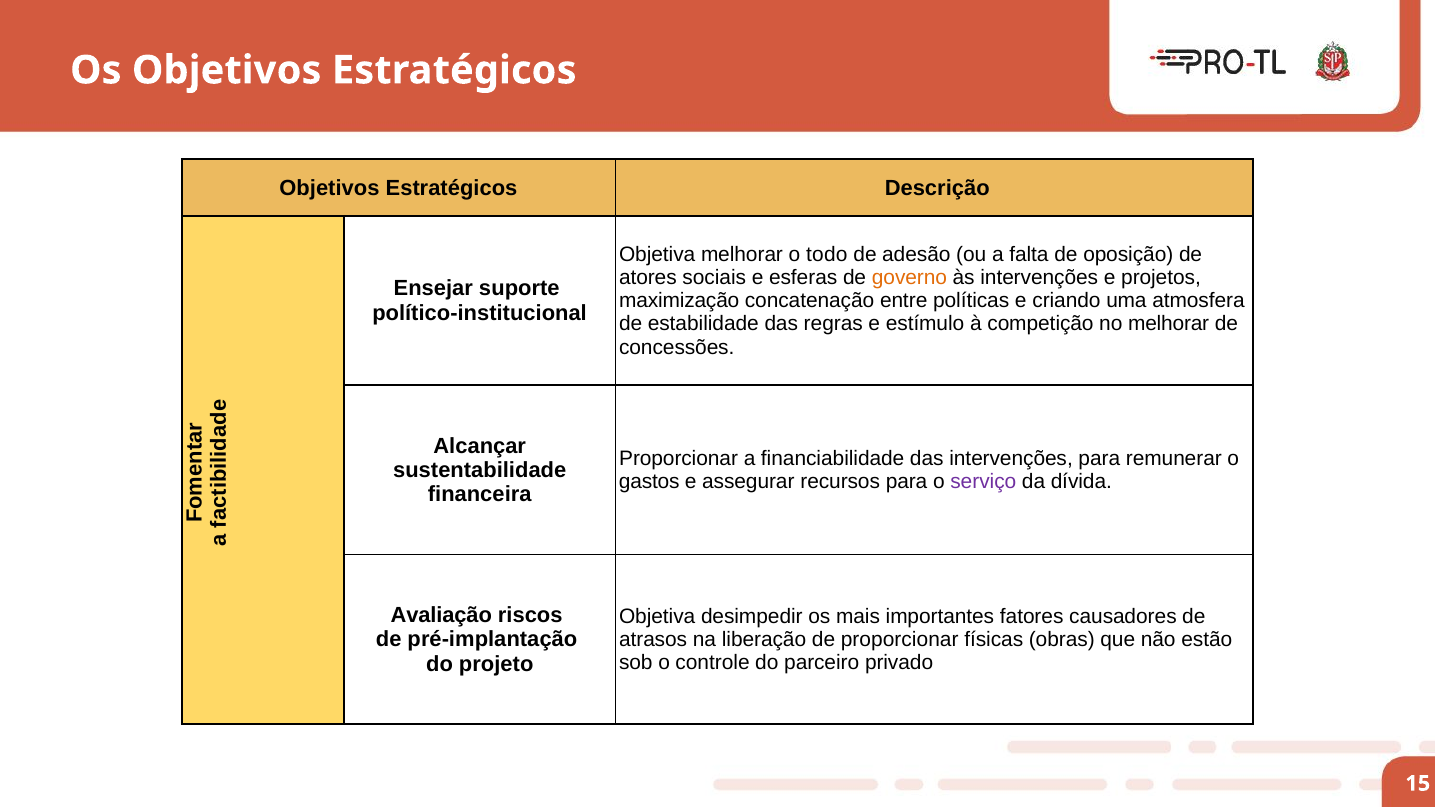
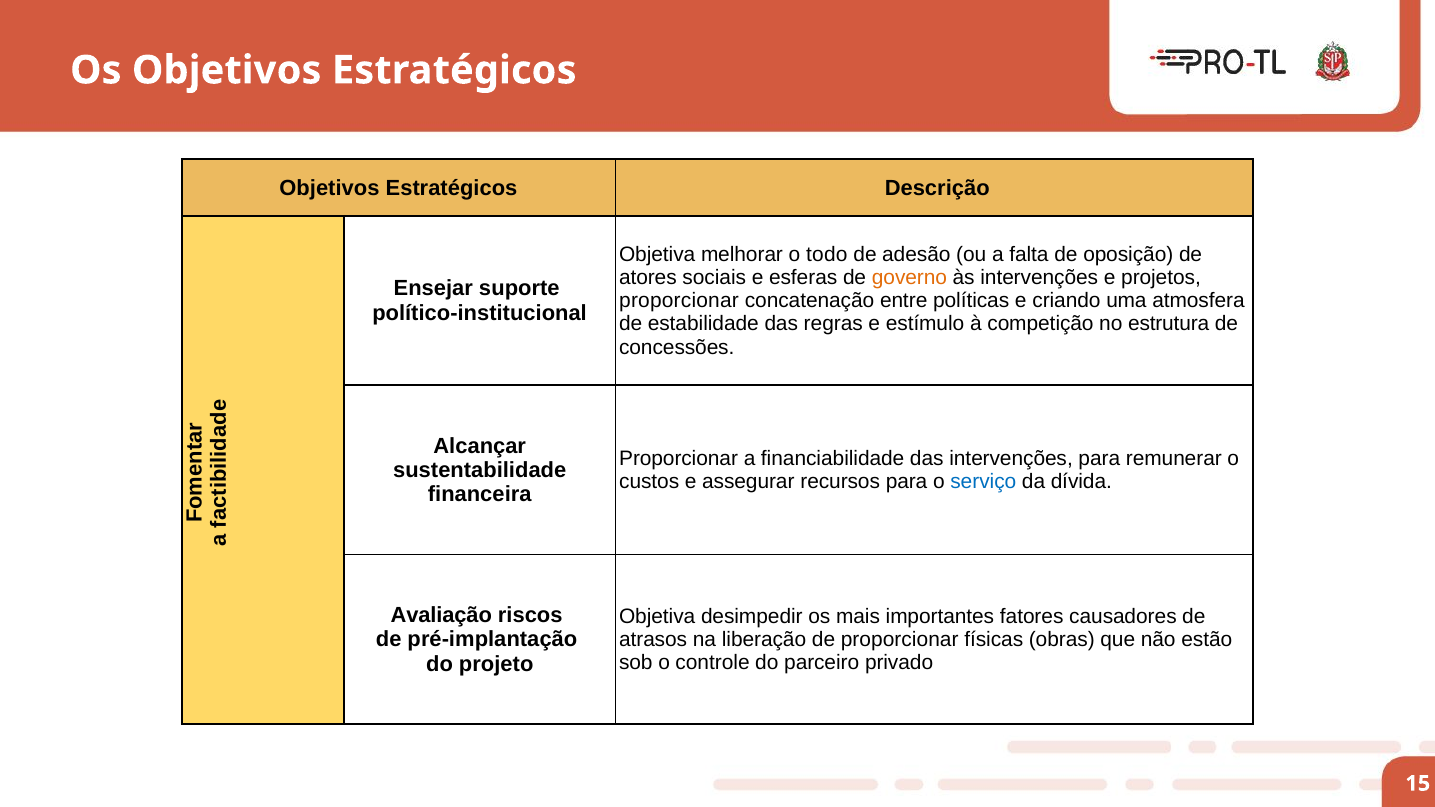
maximização at (679, 301): maximização -> proporcionar
no melhorar: melhorar -> estrutura
gastos: gastos -> custos
serviço colour: purple -> blue
